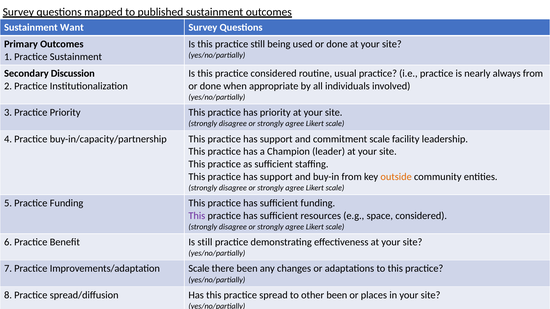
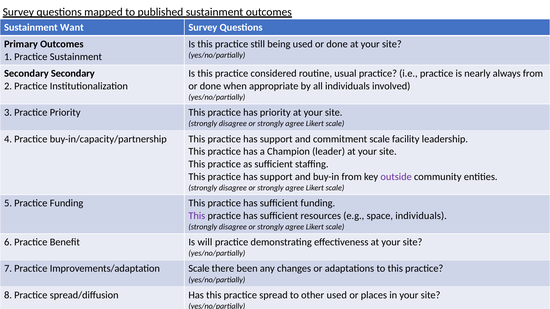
Secondary Discussion: Discussion -> Secondary
outside colour: orange -> purple
space considered: considered -> individuals
Is still: still -> will
other been: been -> used
